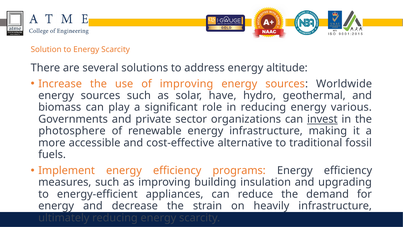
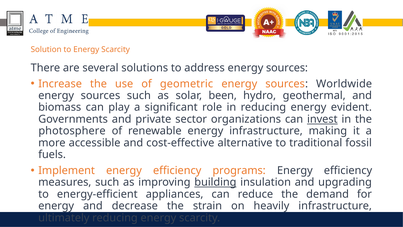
address energy altitude: altitude -> sources
of improving: improving -> geometric
have: have -> been
various: various -> evident
building underline: none -> present
